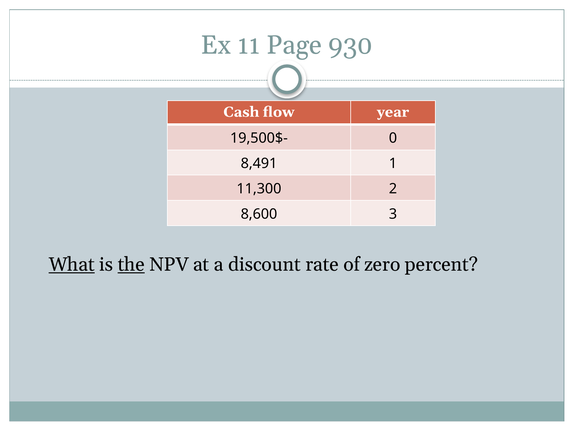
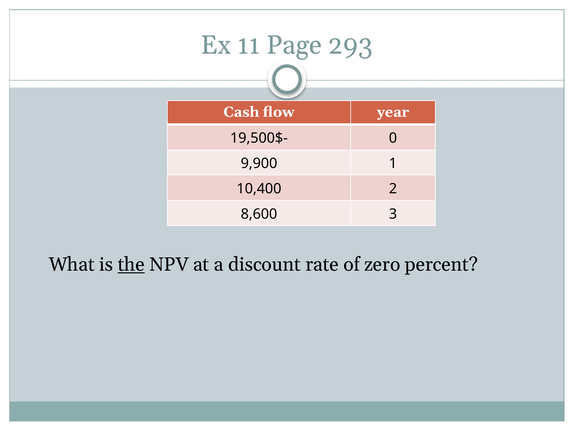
930: 930 -> 293
8,491: 8,491 -> 9,900
11,300: 11,300 -> 10,400
What underline: present -> none
